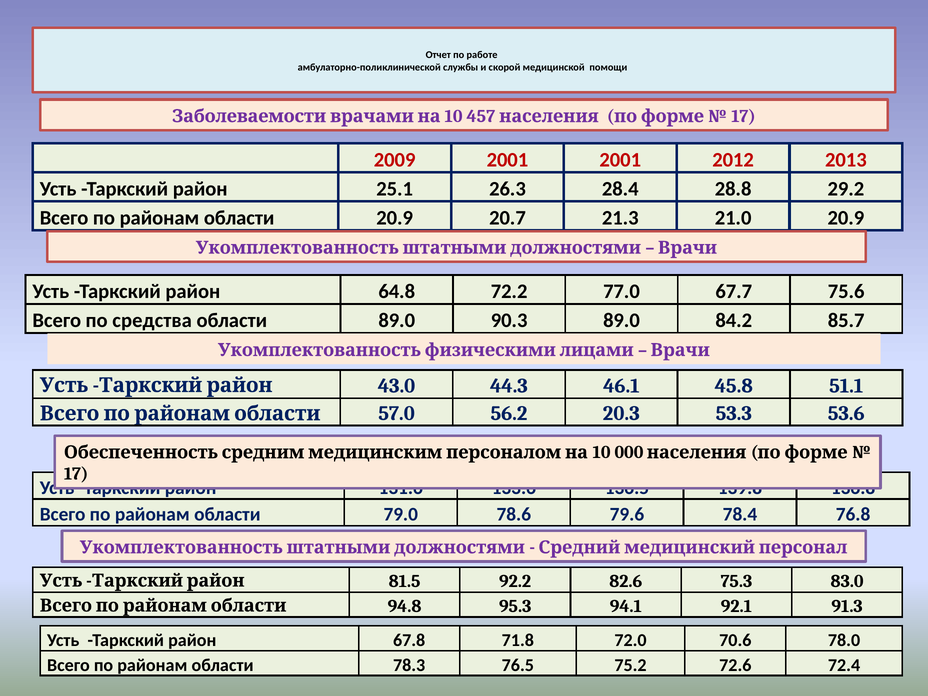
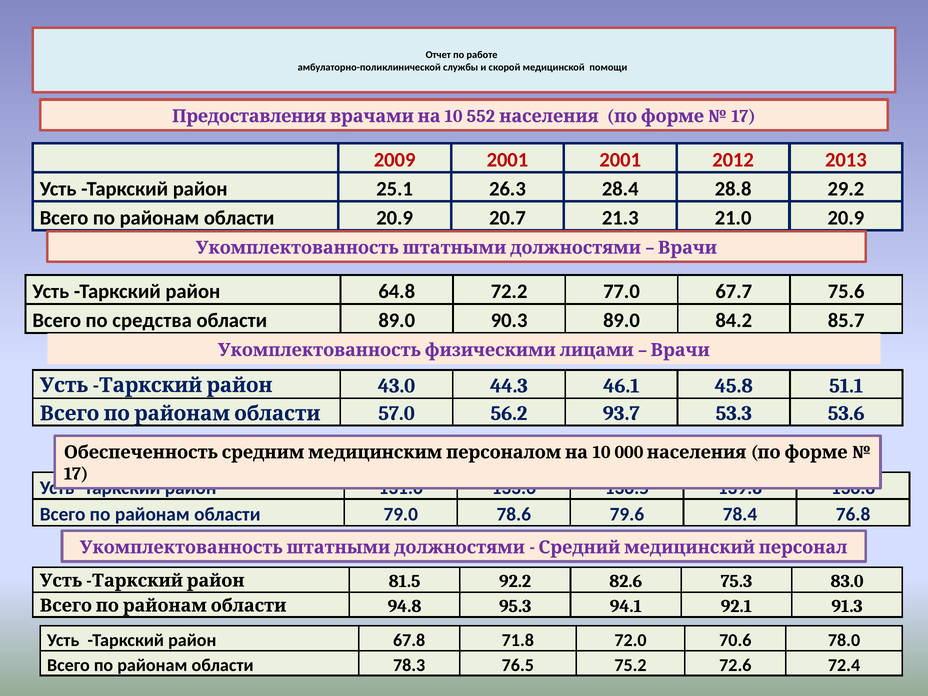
Заболеваемости: Заболеваемости -> Предоставления
457: 457 -> 552
20.3: 20.3 -> 93.7
